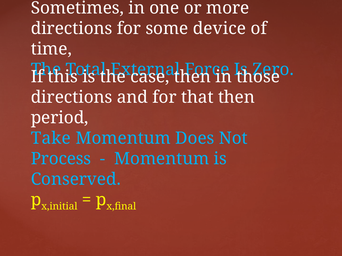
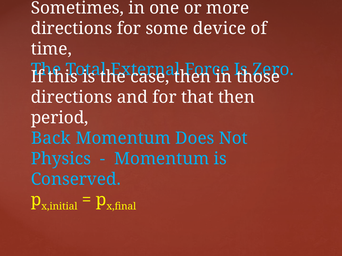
Take: Take -> Back
Process: Process -> Physics
